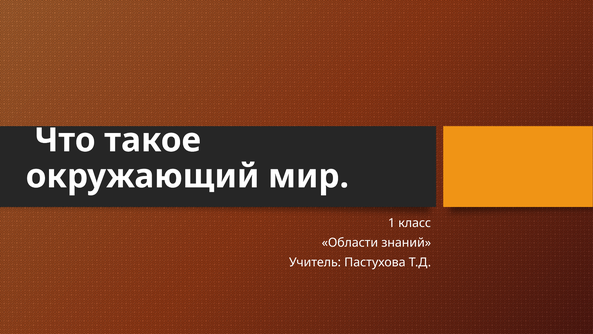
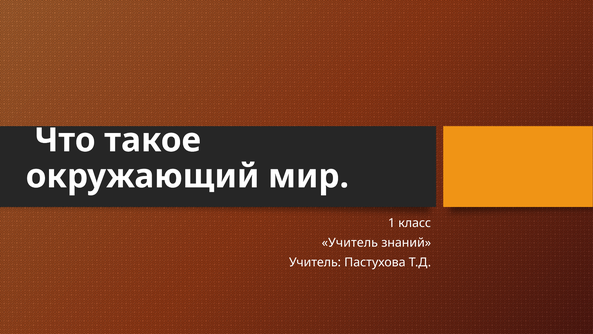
Области at (350, 242): Области -> Учитель
